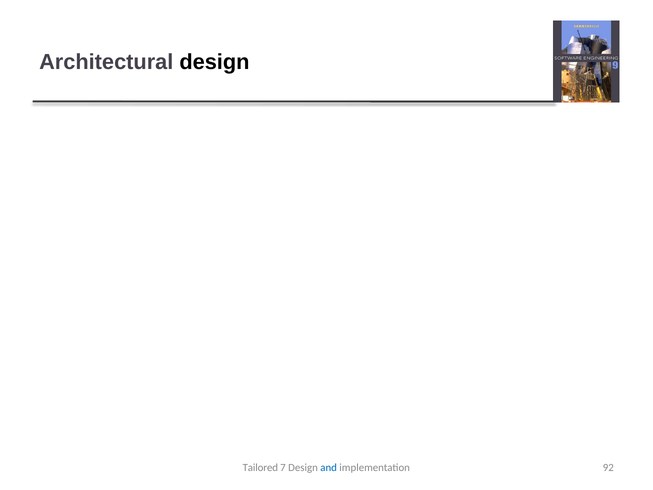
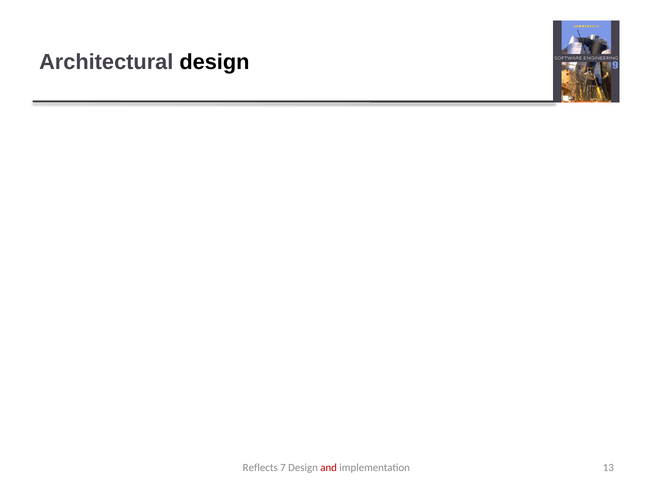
Tailored: Tailored -> Reflects
and at (329, 468) colour: blue -> red
92: 92 -> 13
